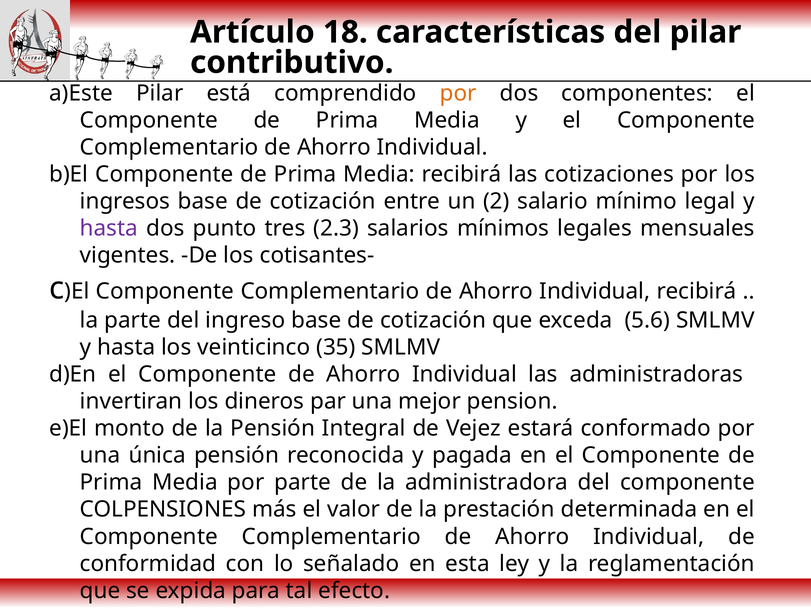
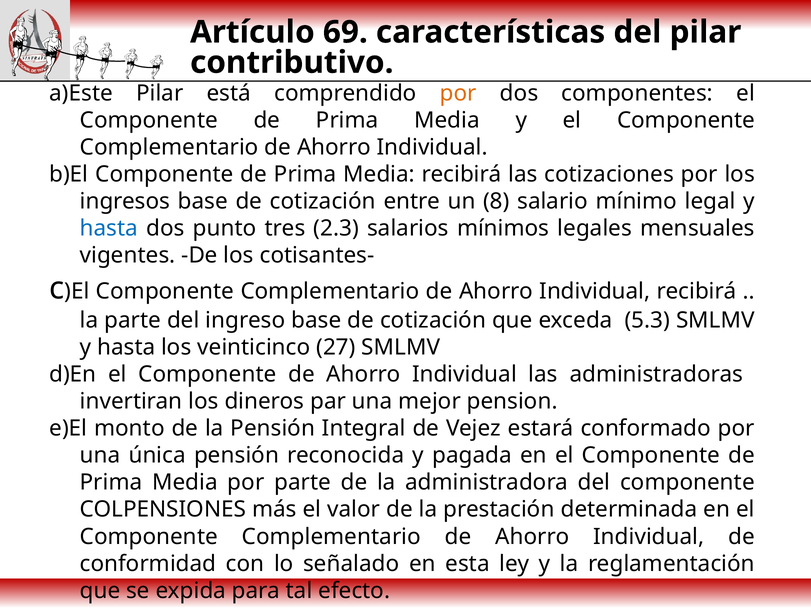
18: 18 -> 69
2: 2 -> 8
hasta at (109, 228) colour: purple -> blue
5.6: 5.6 -> 5.3
35: 35 -> 27
